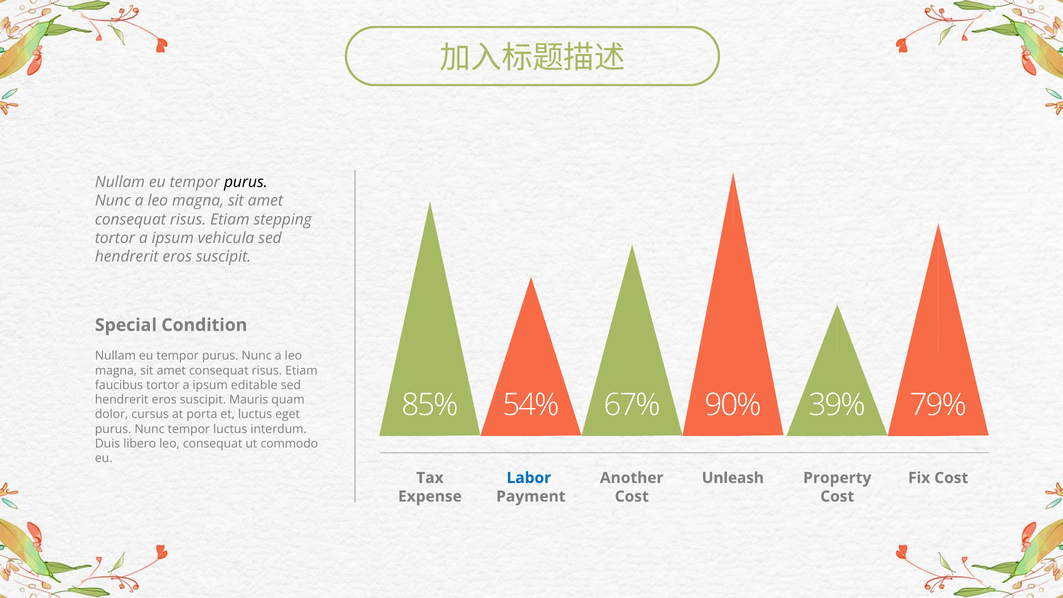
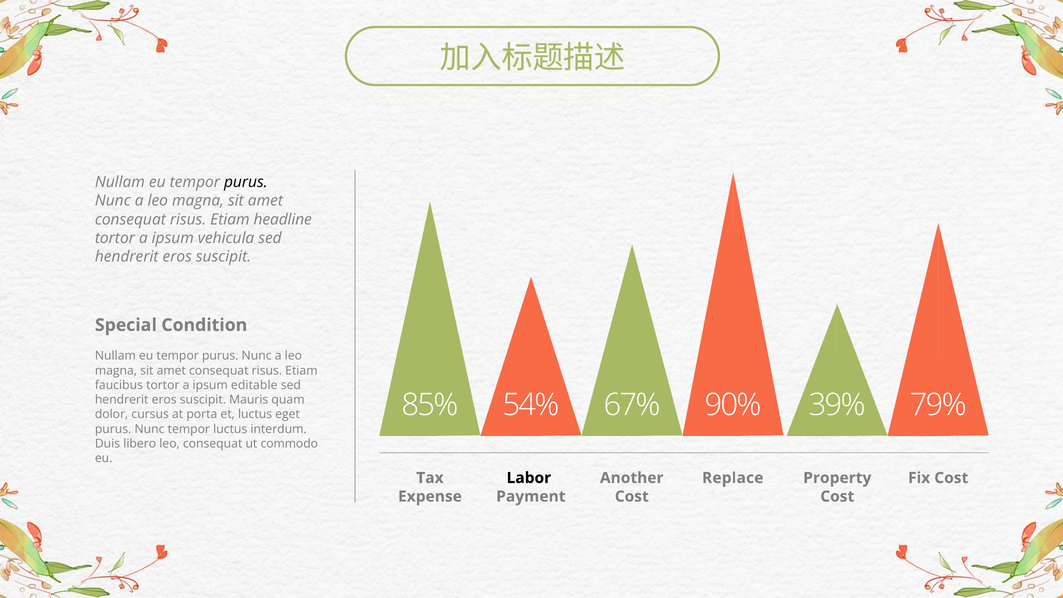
stepping: stepping -> headline
Labor colour: blue -> black
Unleash: Unleash -> Replace
